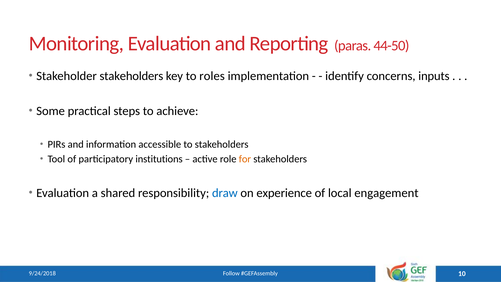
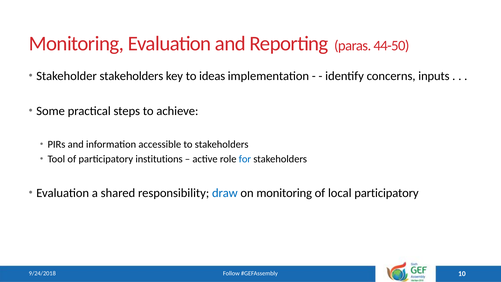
roles: roles -> ideas
for colour: orange -> blue
on experience: experience -> monitoring
local engagement: engagement -> participatory
